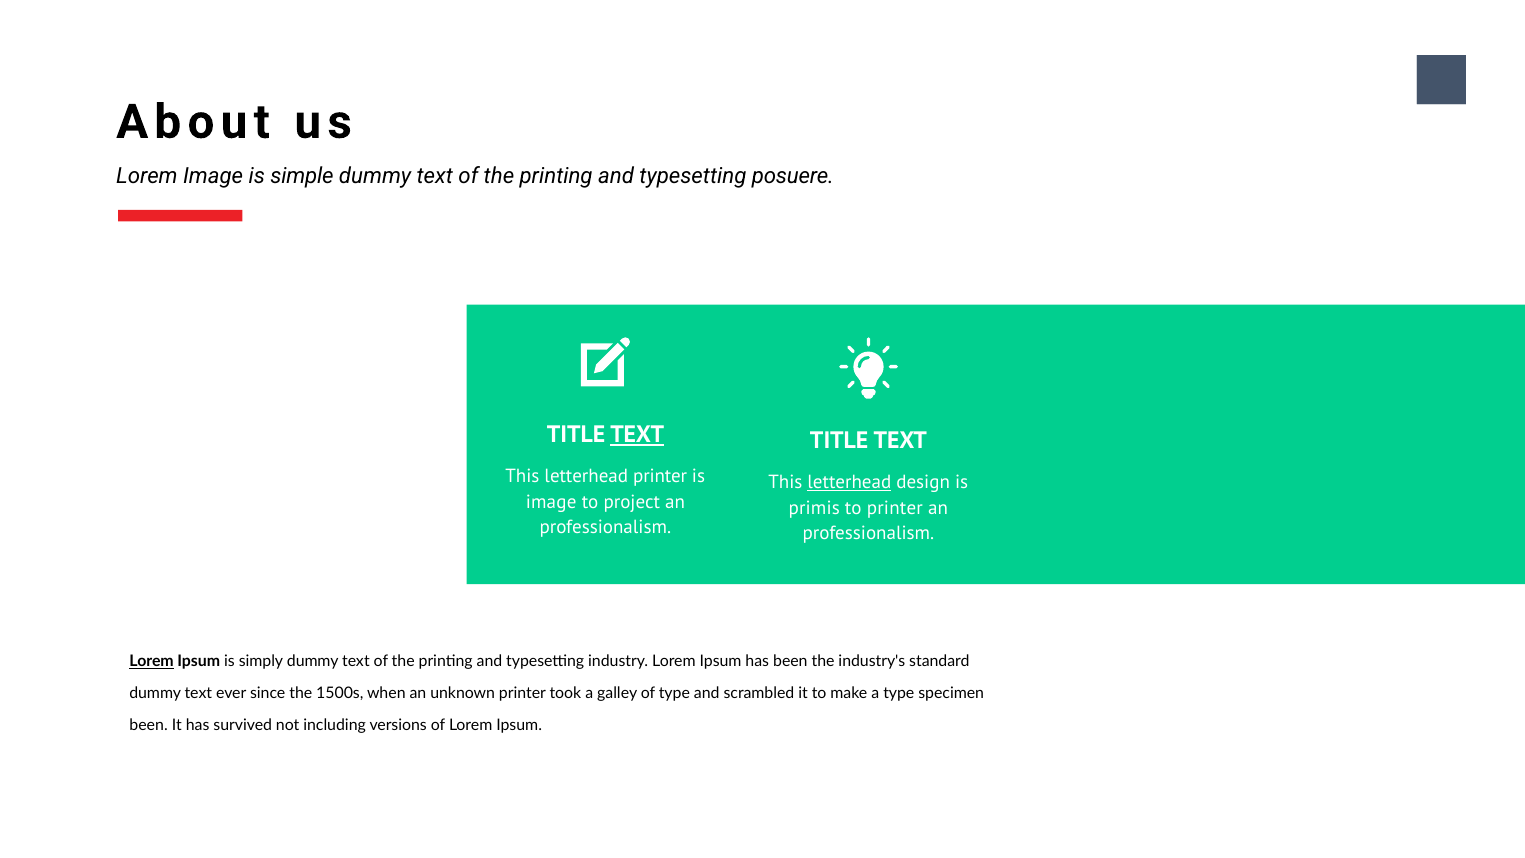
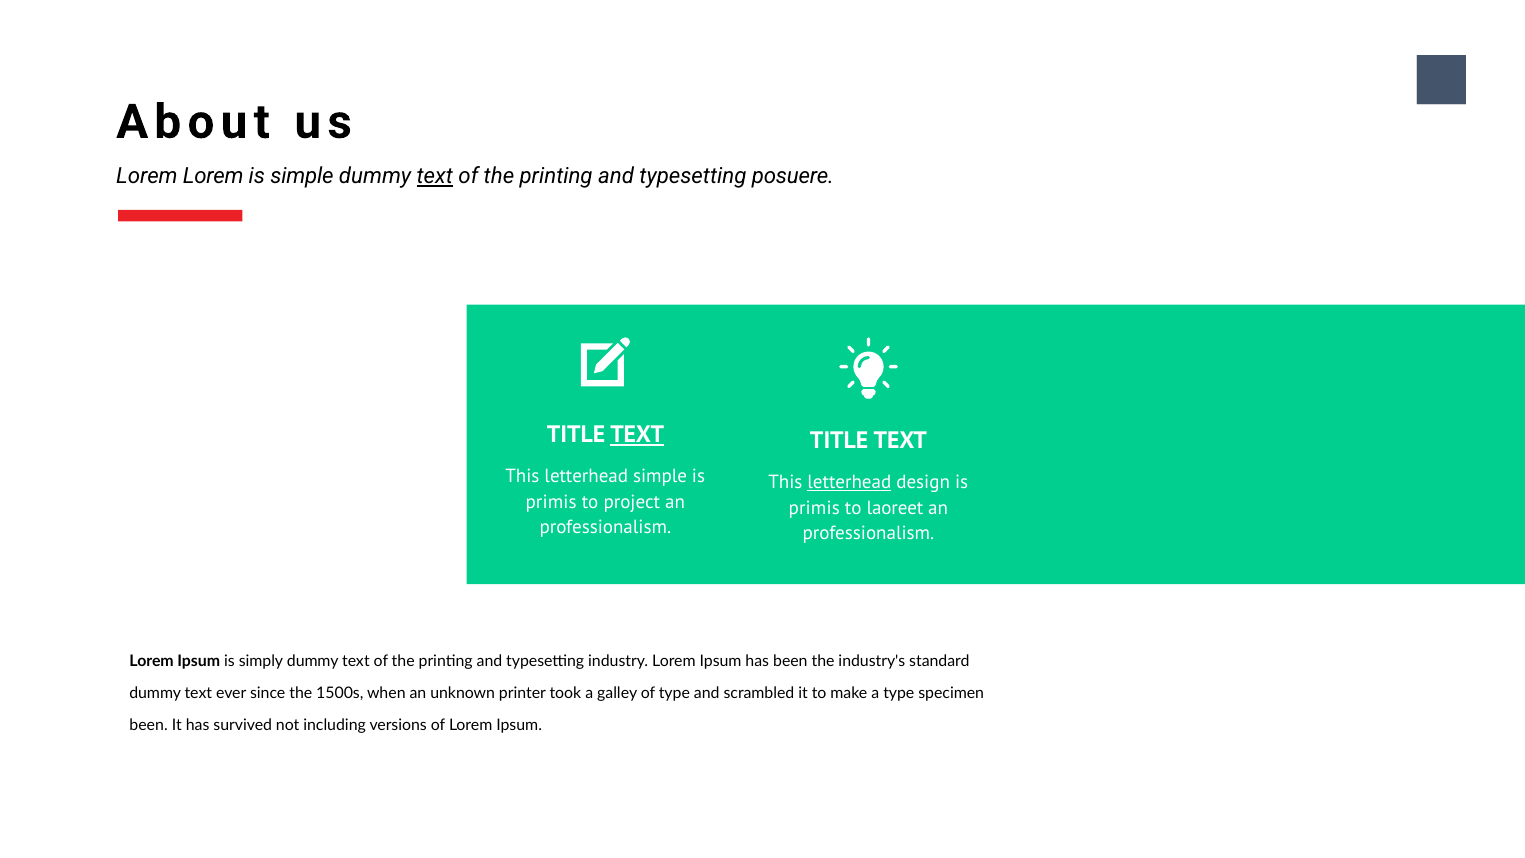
Lorem Image: Image -> Lorem
text at (435, 176) underline: none -> present
letterhead printer: printer -> simple
image at (551, 502): image -> primis
to printer: printer -> laoreet
Lorem at (152, 661) underline: present -> none
